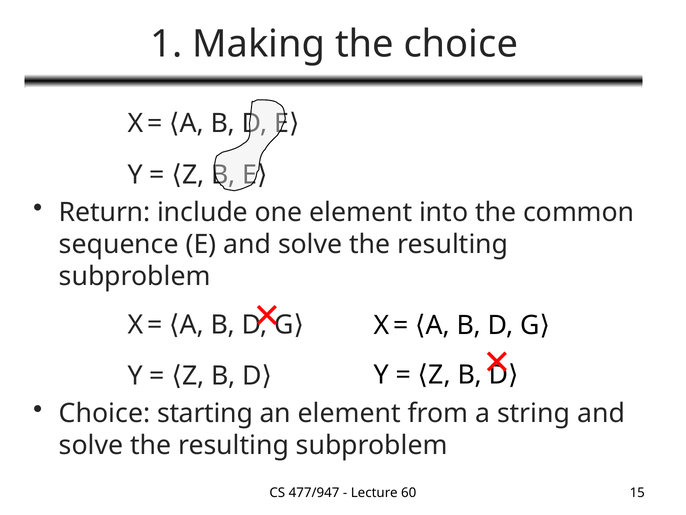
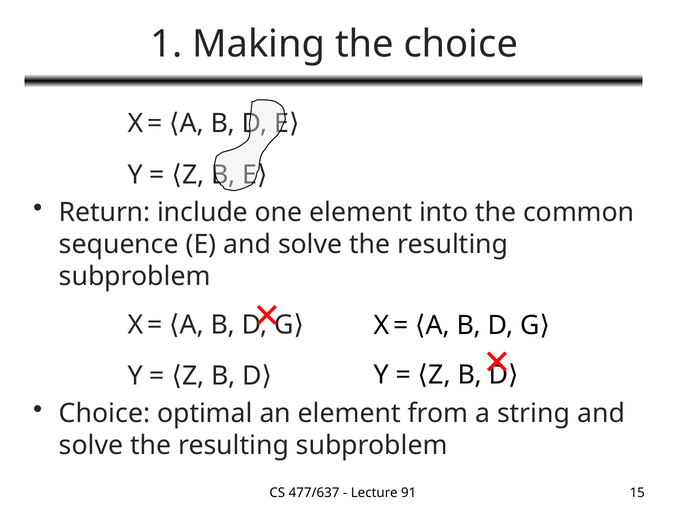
starting: starting -> optimal
477/947: 477/947 -> 477/637
60: 60 -> 91
